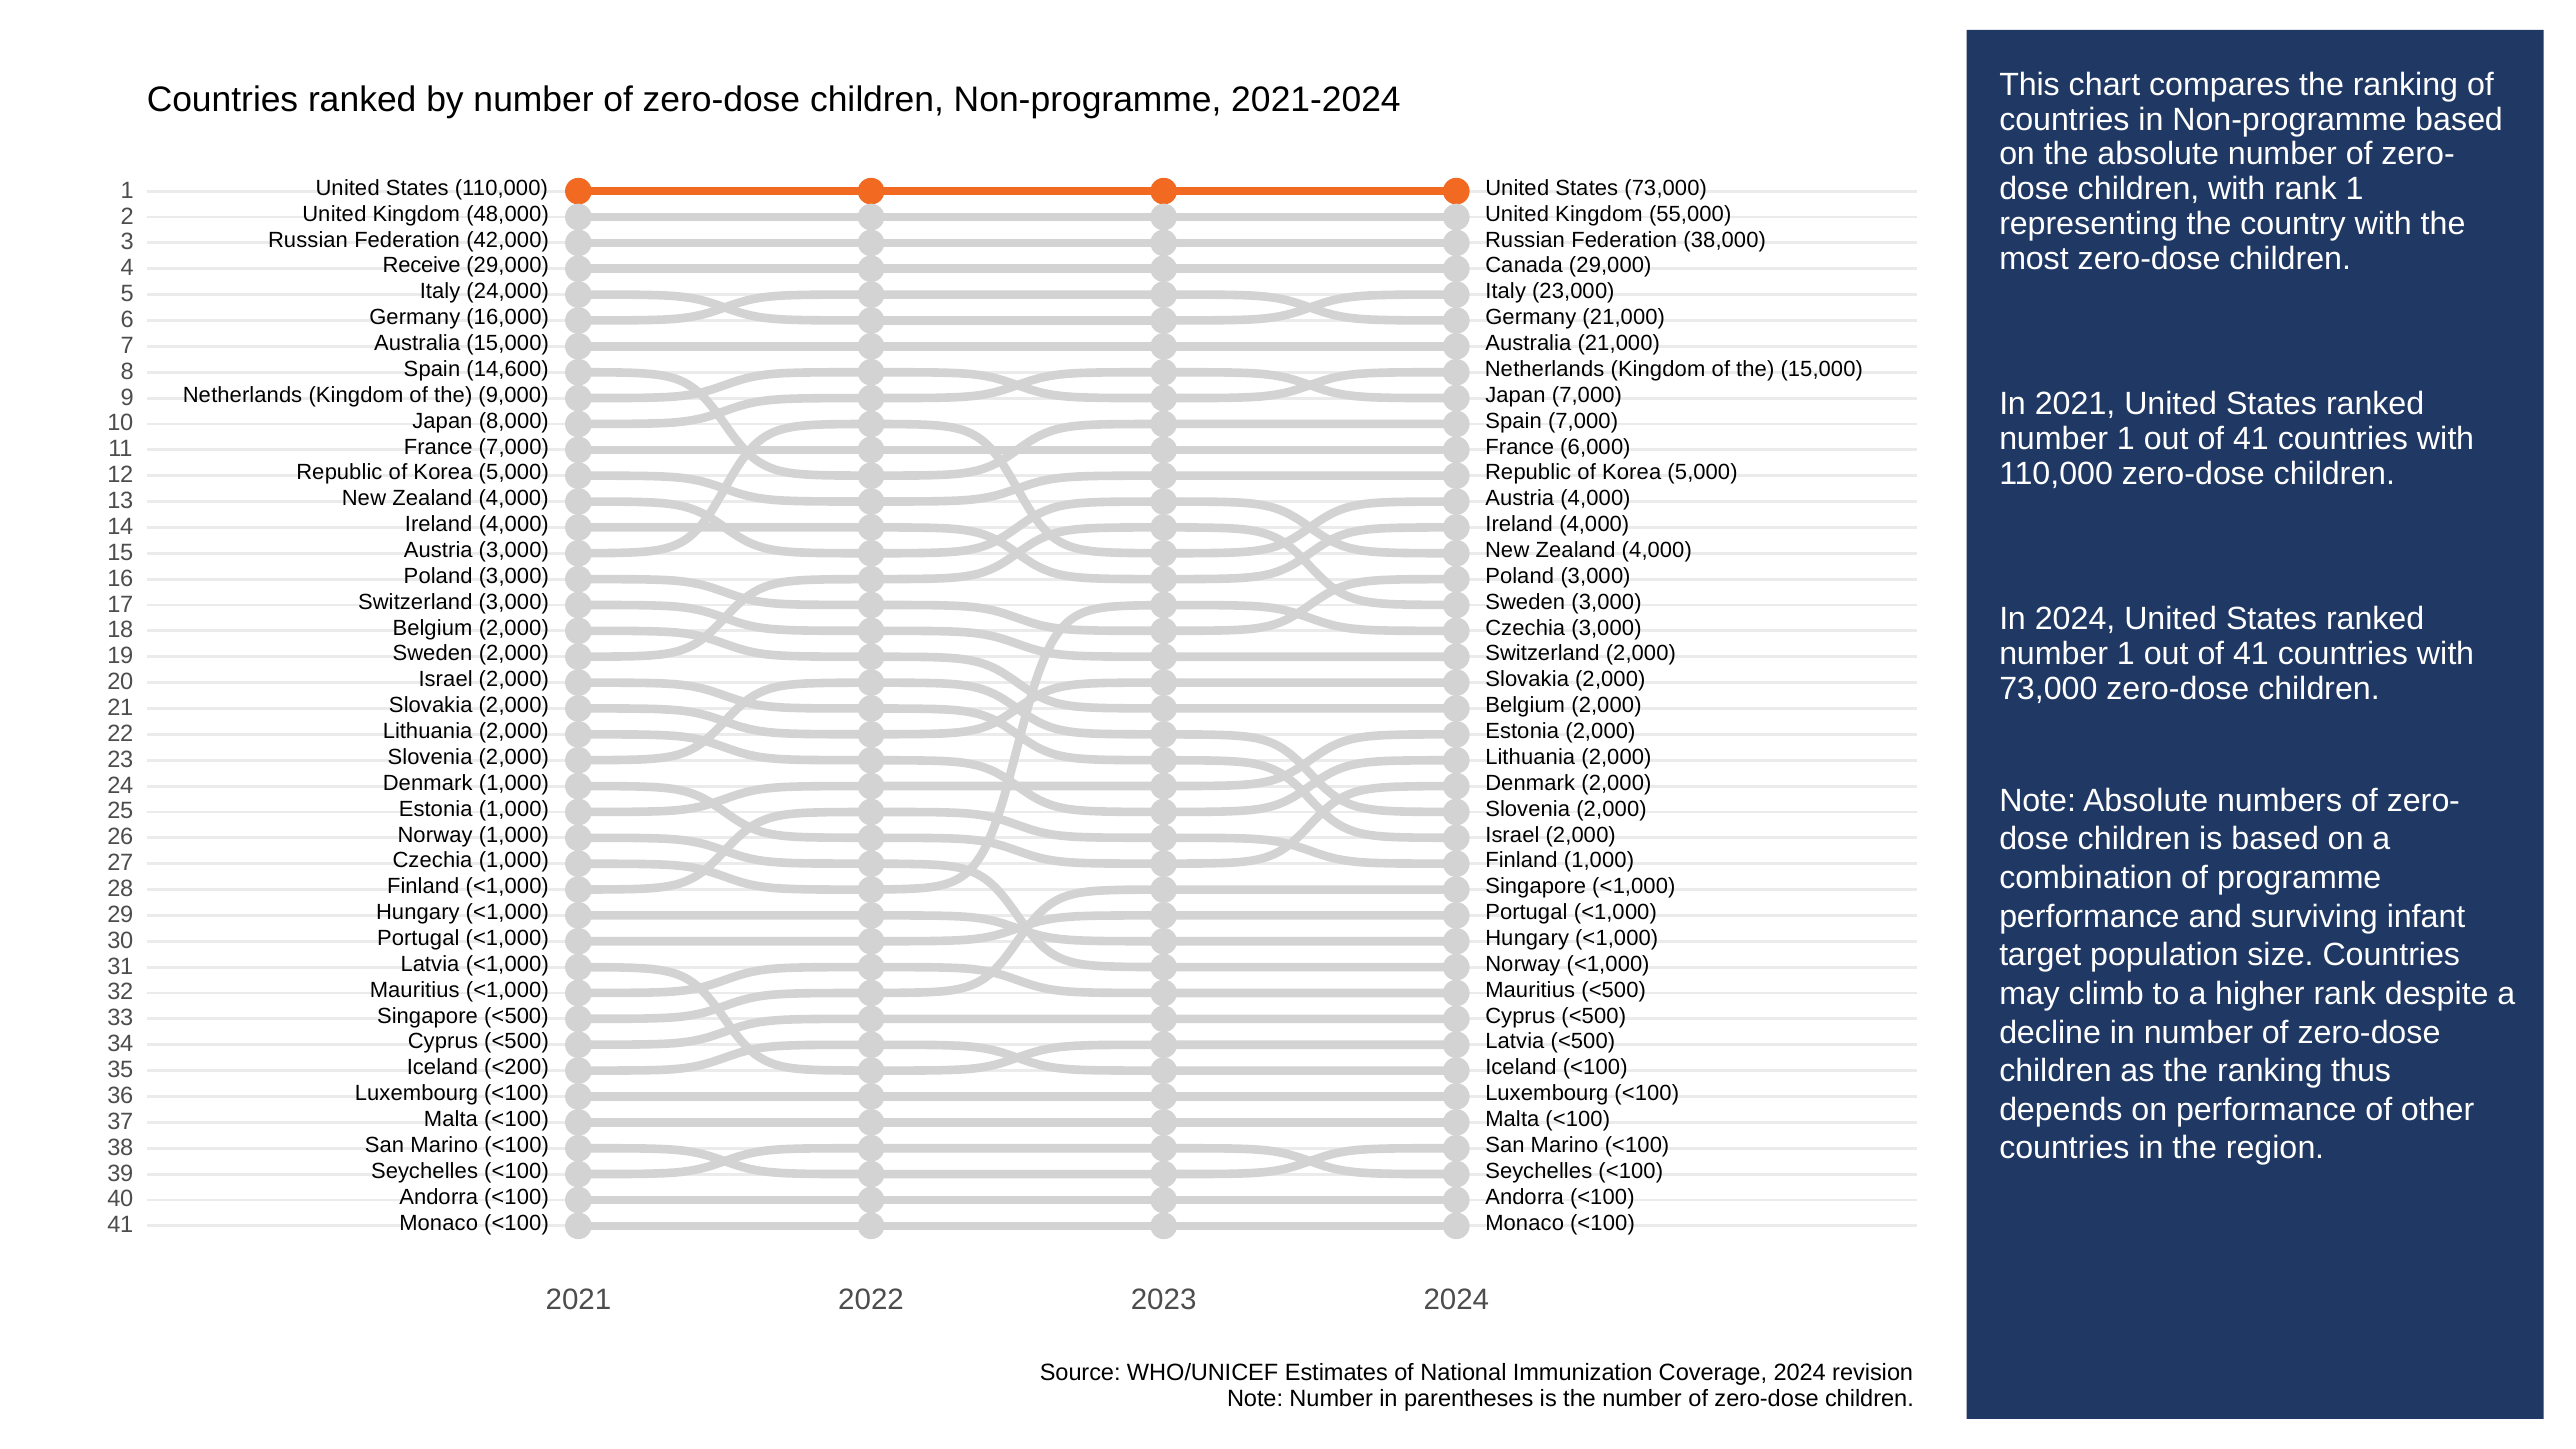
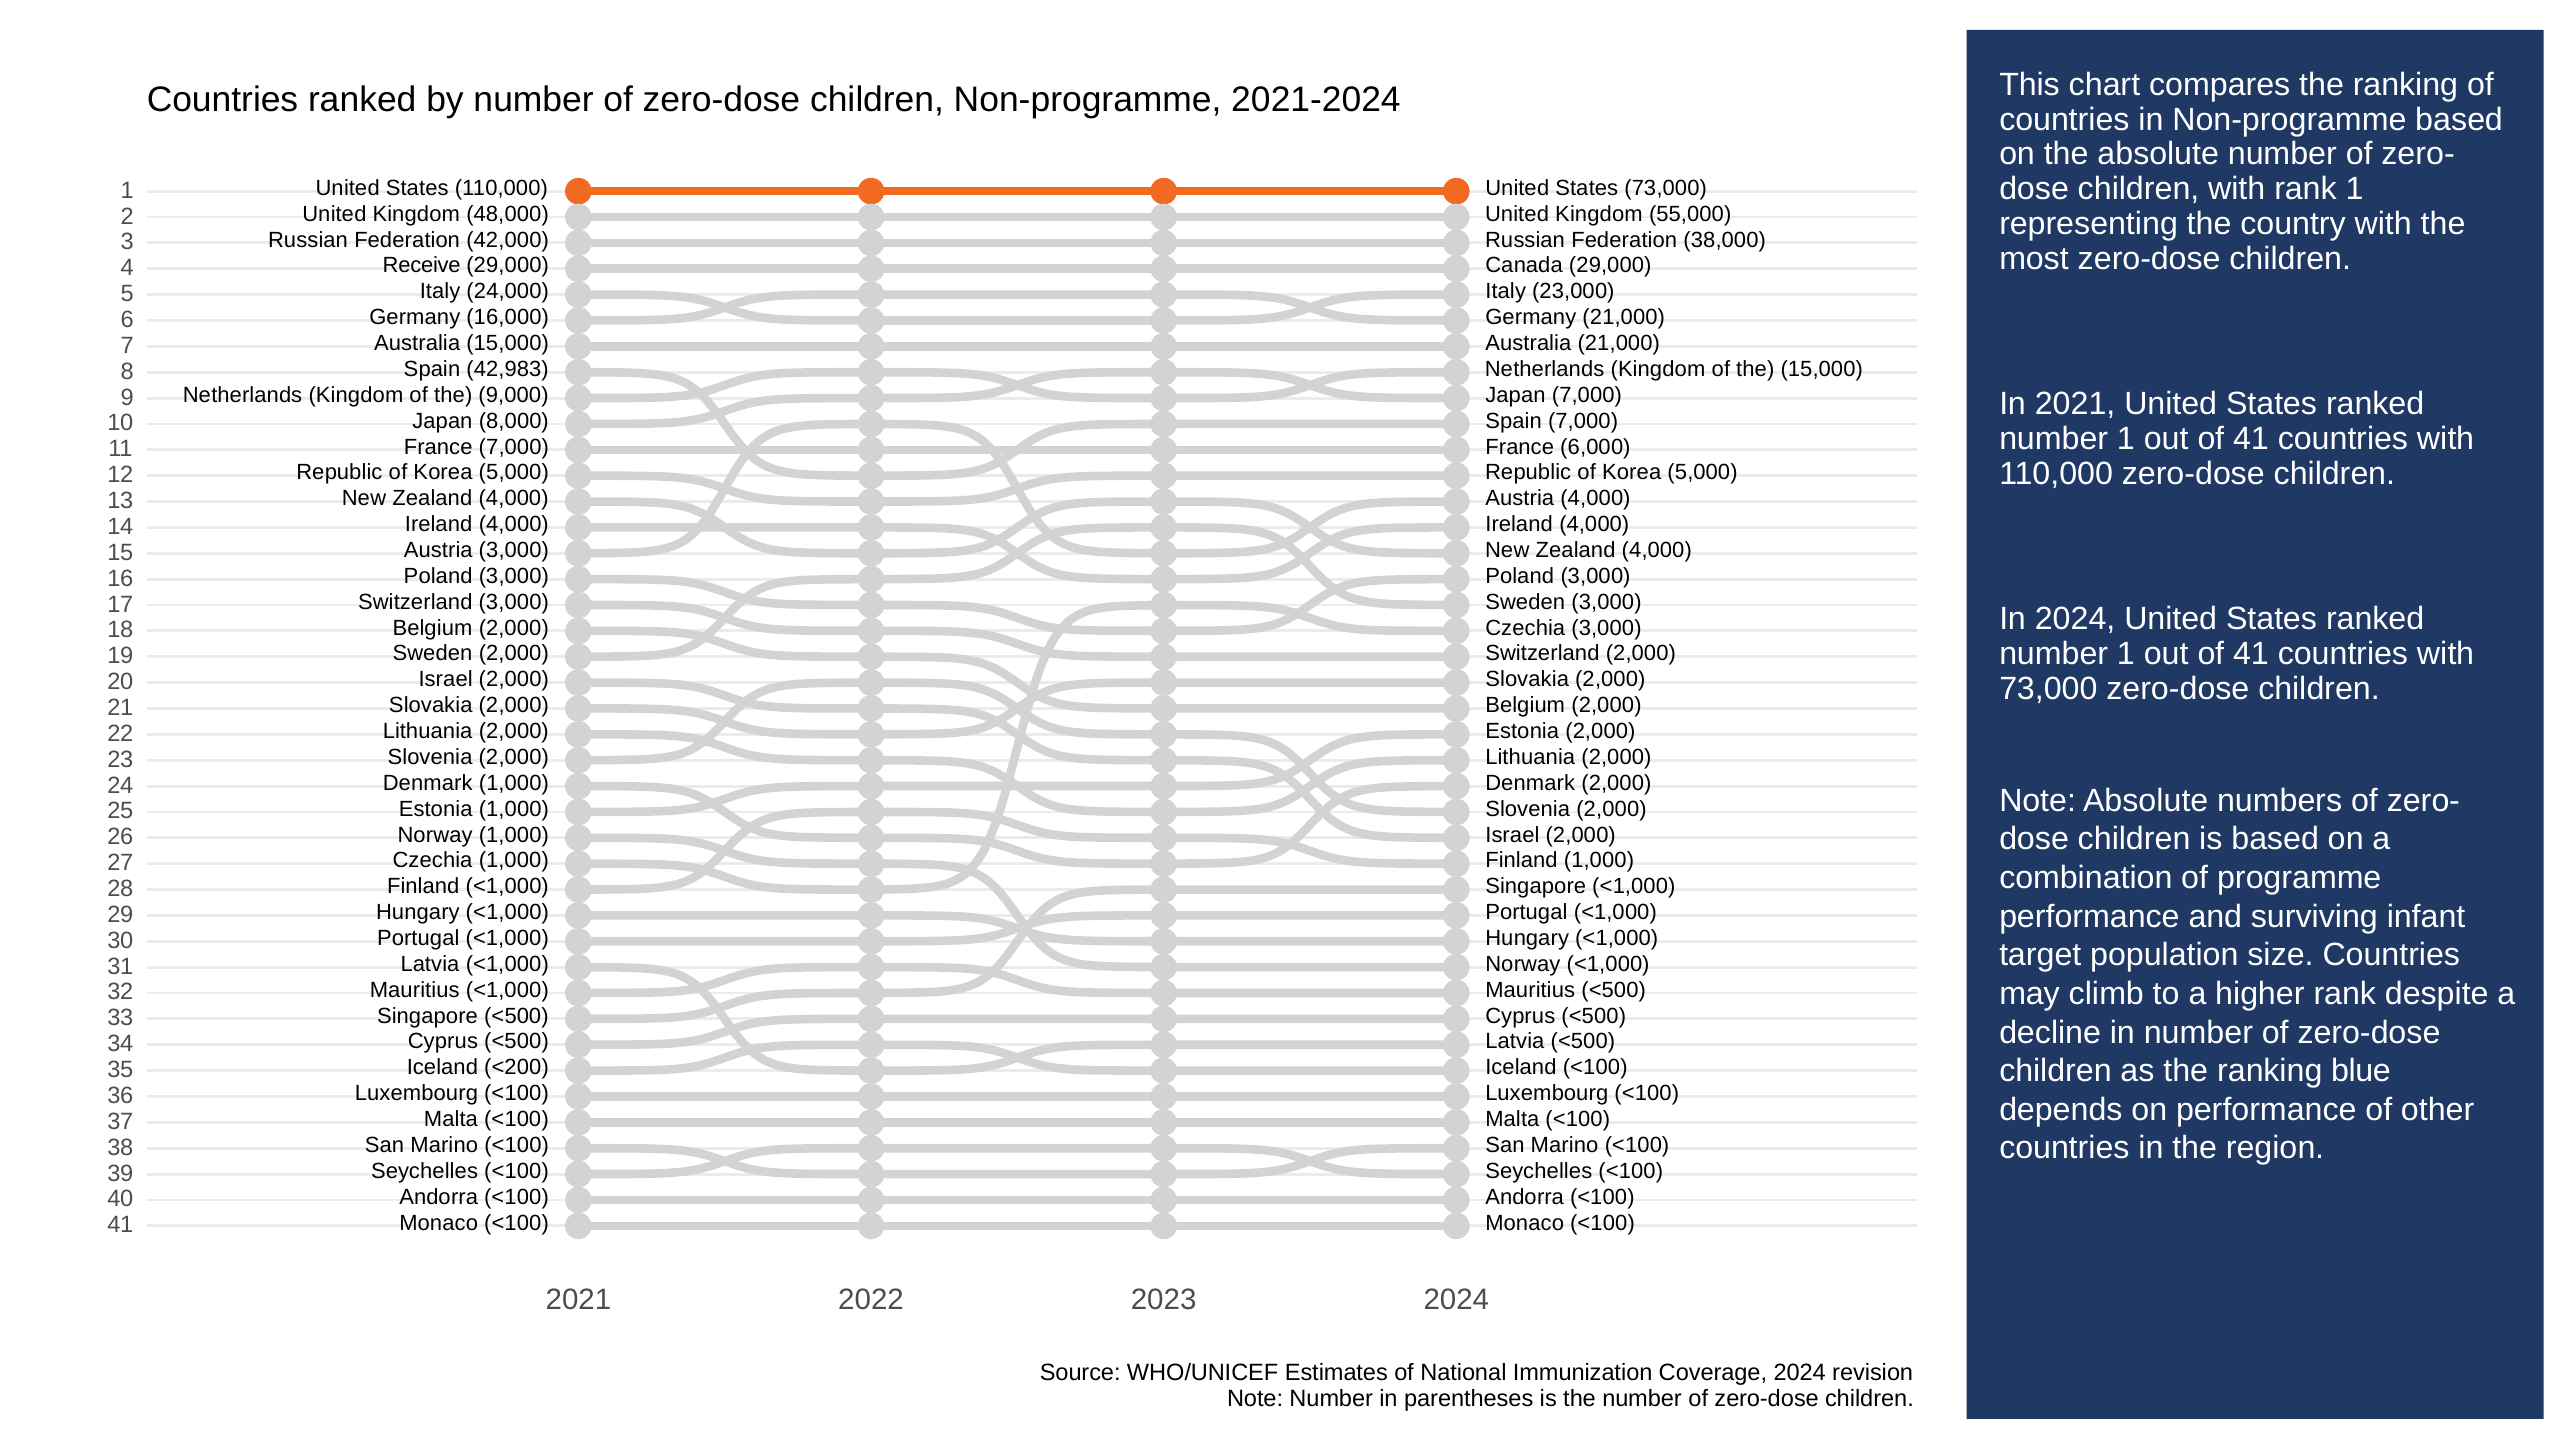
14,600: 14,600 -> 42,983
thus: thus -> blue
